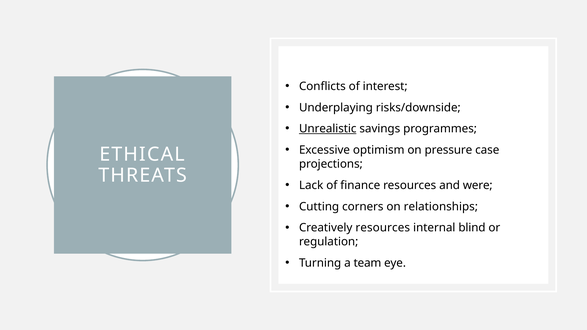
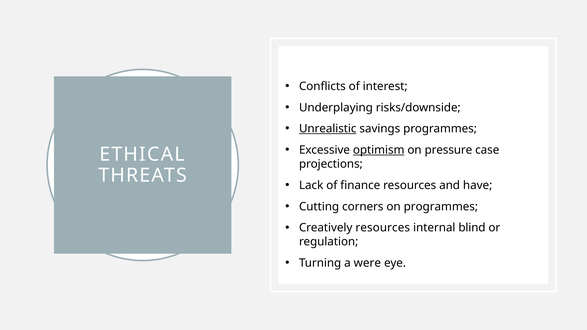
optimism underline: none -> present
were: were -> have
on relationships: relationships -> programmes
team: team -> were
